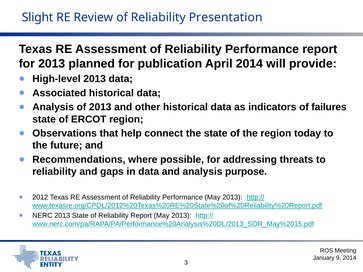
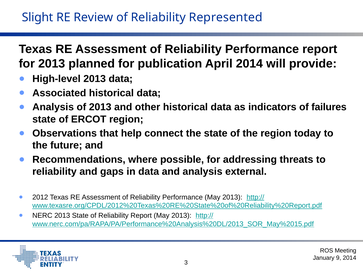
Presentation: Presentation -> Represented
purpose: purpose -> external
